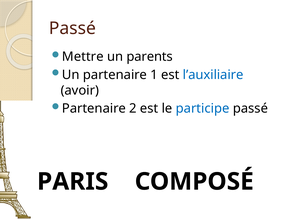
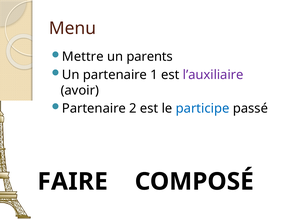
Passé at (72, 28): Passé -> Menu
l’auxiliaire colour: blue -> purple
PARIS: PARIS -> FAIRE
